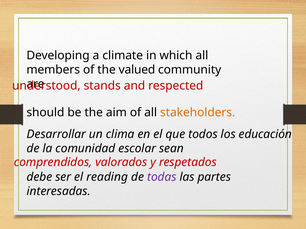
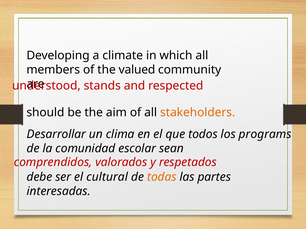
educación: educación -> programs
reading: reading -> cultural
todas colour: purple -> orange
